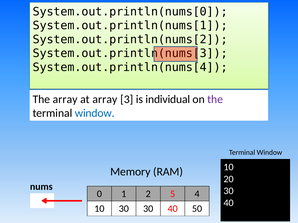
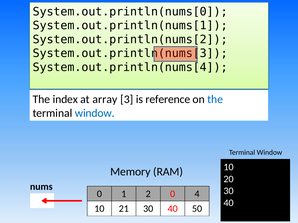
The array: array -> index
individual: individual -> reference
the at (215, 99) colour: purple -> blue
2 5: 5 -> 0
10 30: 30 -> 21
